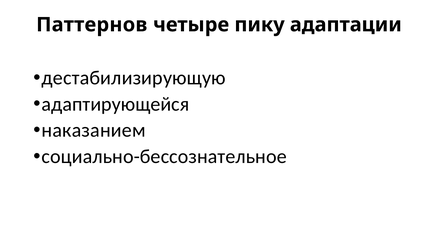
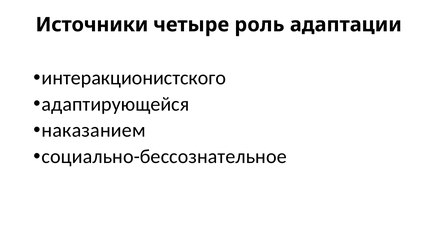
Паттернов: Паттернов -> Источники
пику: пику -> роль
дестабилизирующую: дестабилизирующую -> интеракционистского
